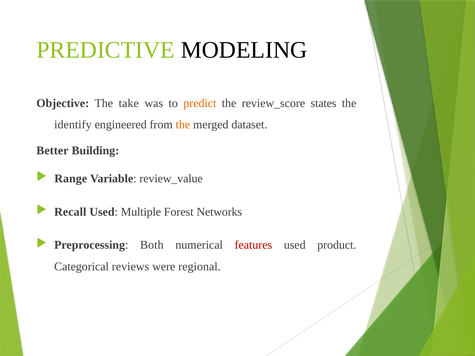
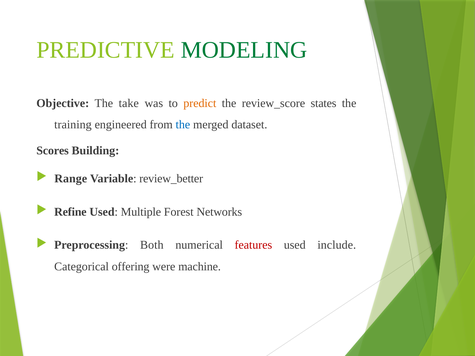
MODELING colour: black -> green
identify: identify -> training
the at (183, 125) colour: orange -> blue
Better: Better -> Scores
review_value: review_value -> review_better
Recall: Recall -> Refine
product: product -> include
reviews: reviews -> offering
regional: regional -> machine
